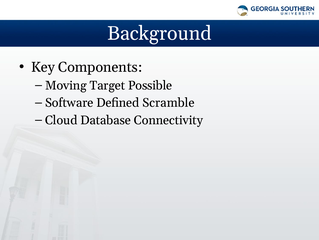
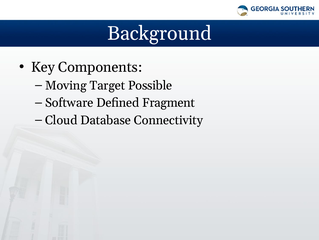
Scramble: Scramble -> Fragment
